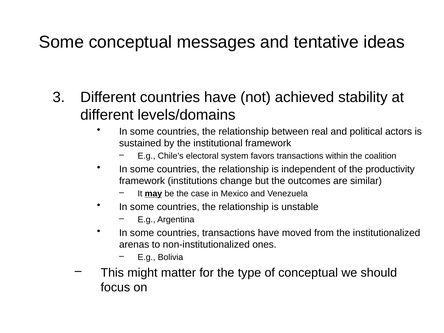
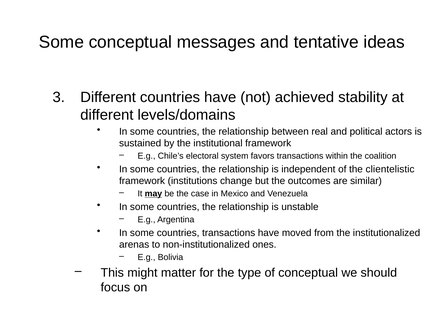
productivity: productivity -> clientelistic
